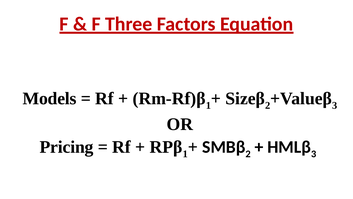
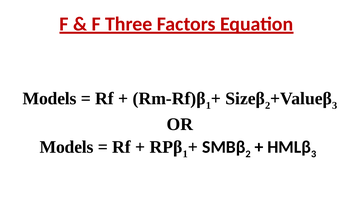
Pricing at (67, 147): Pricing -> Models
